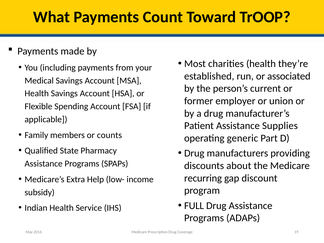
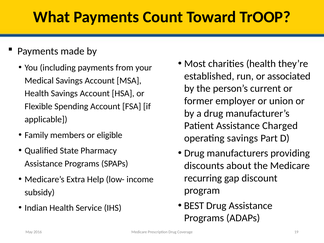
Supplies: Supplies -> Charged
counts: counts -> eligible
operating generic: generic -> savings
FULL: FULL -> BEST
